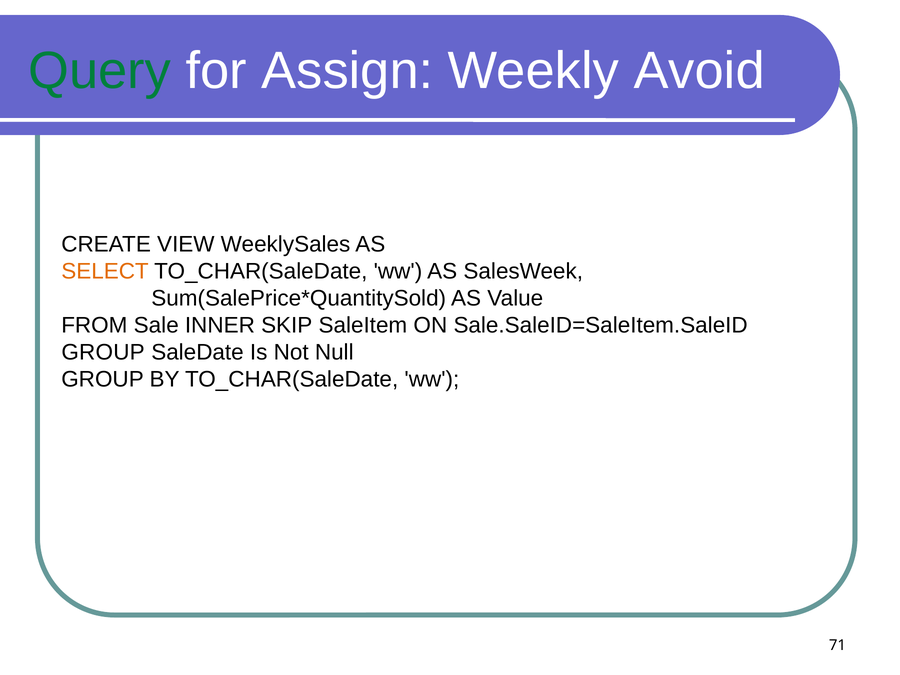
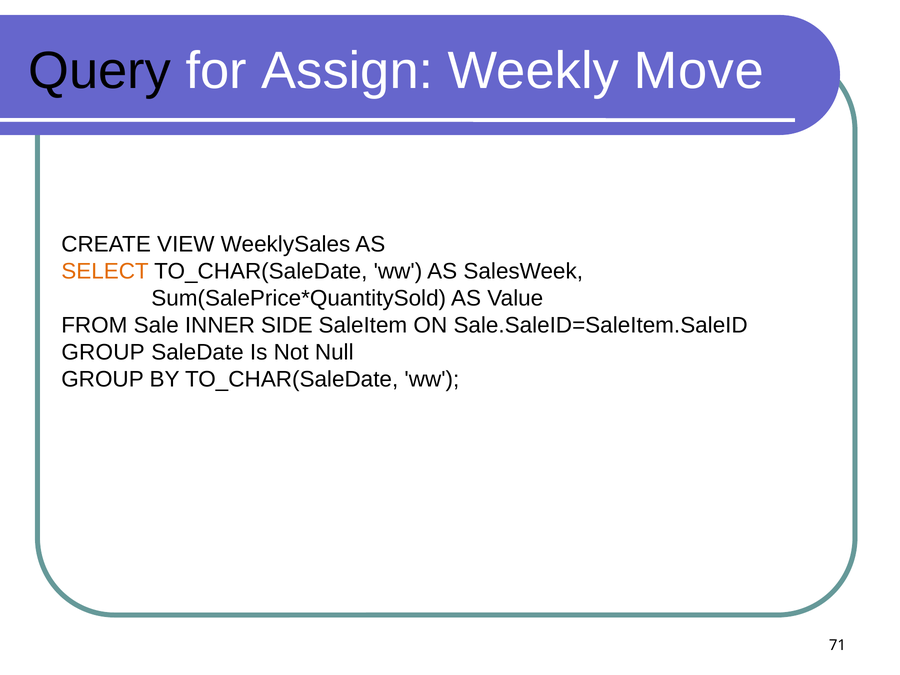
Query colour: green -> black
Avoid: Avoid -> Move
SKIP: SKIP -> SIDE
